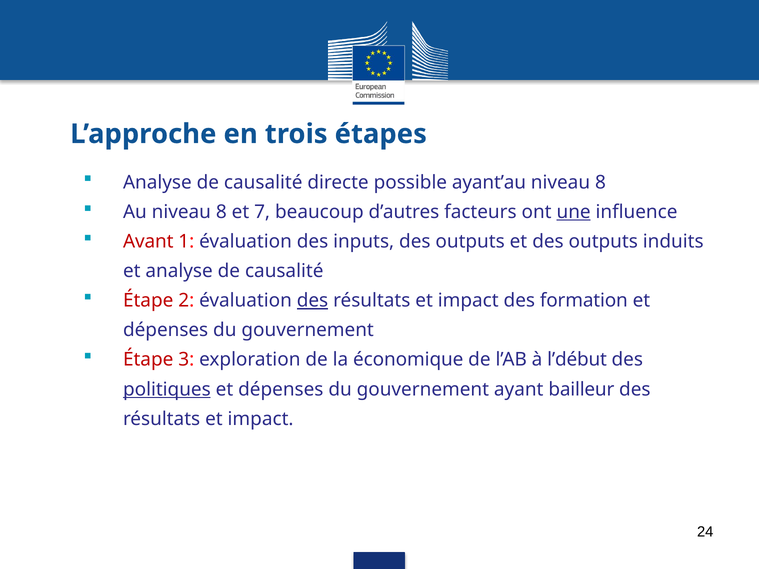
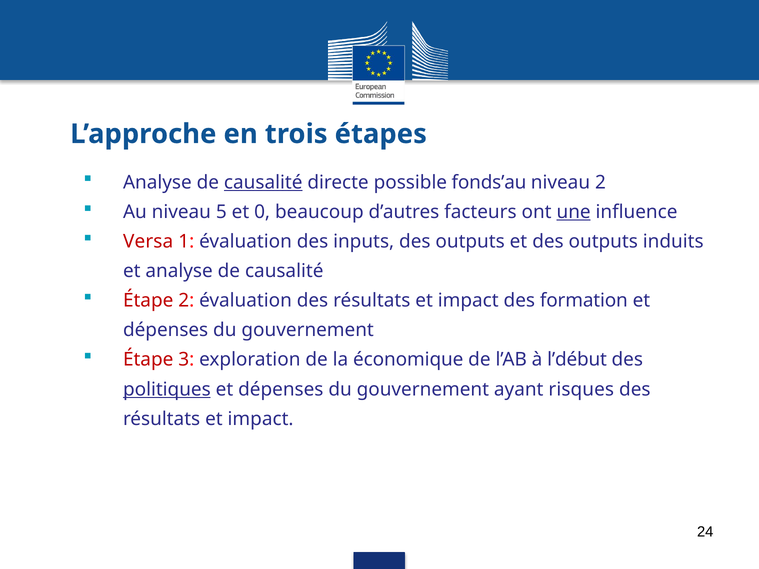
causalité at (263, 182) underline: none -> present
ayant’au: ayant’au -> fonds’au
8 at (600, 182): 8 -> 2
Au niveau 8: 8 -> 5
7: 7 -> 0
Avant: Avant -> Versa
des at (312, 301) underline: present -> none
bailleur: bailleur -> risques
